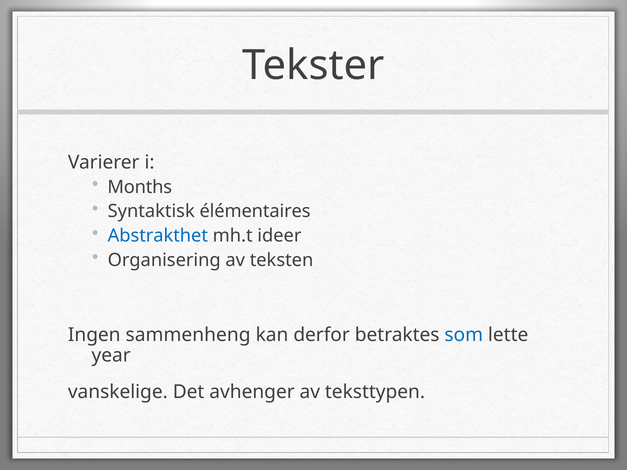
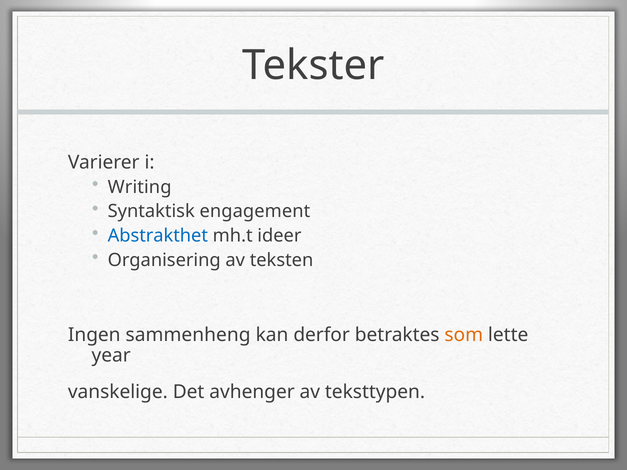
Months: Months -> Writing
élémentaires: élémentaires -> engagement
som colour: blue -> orange
